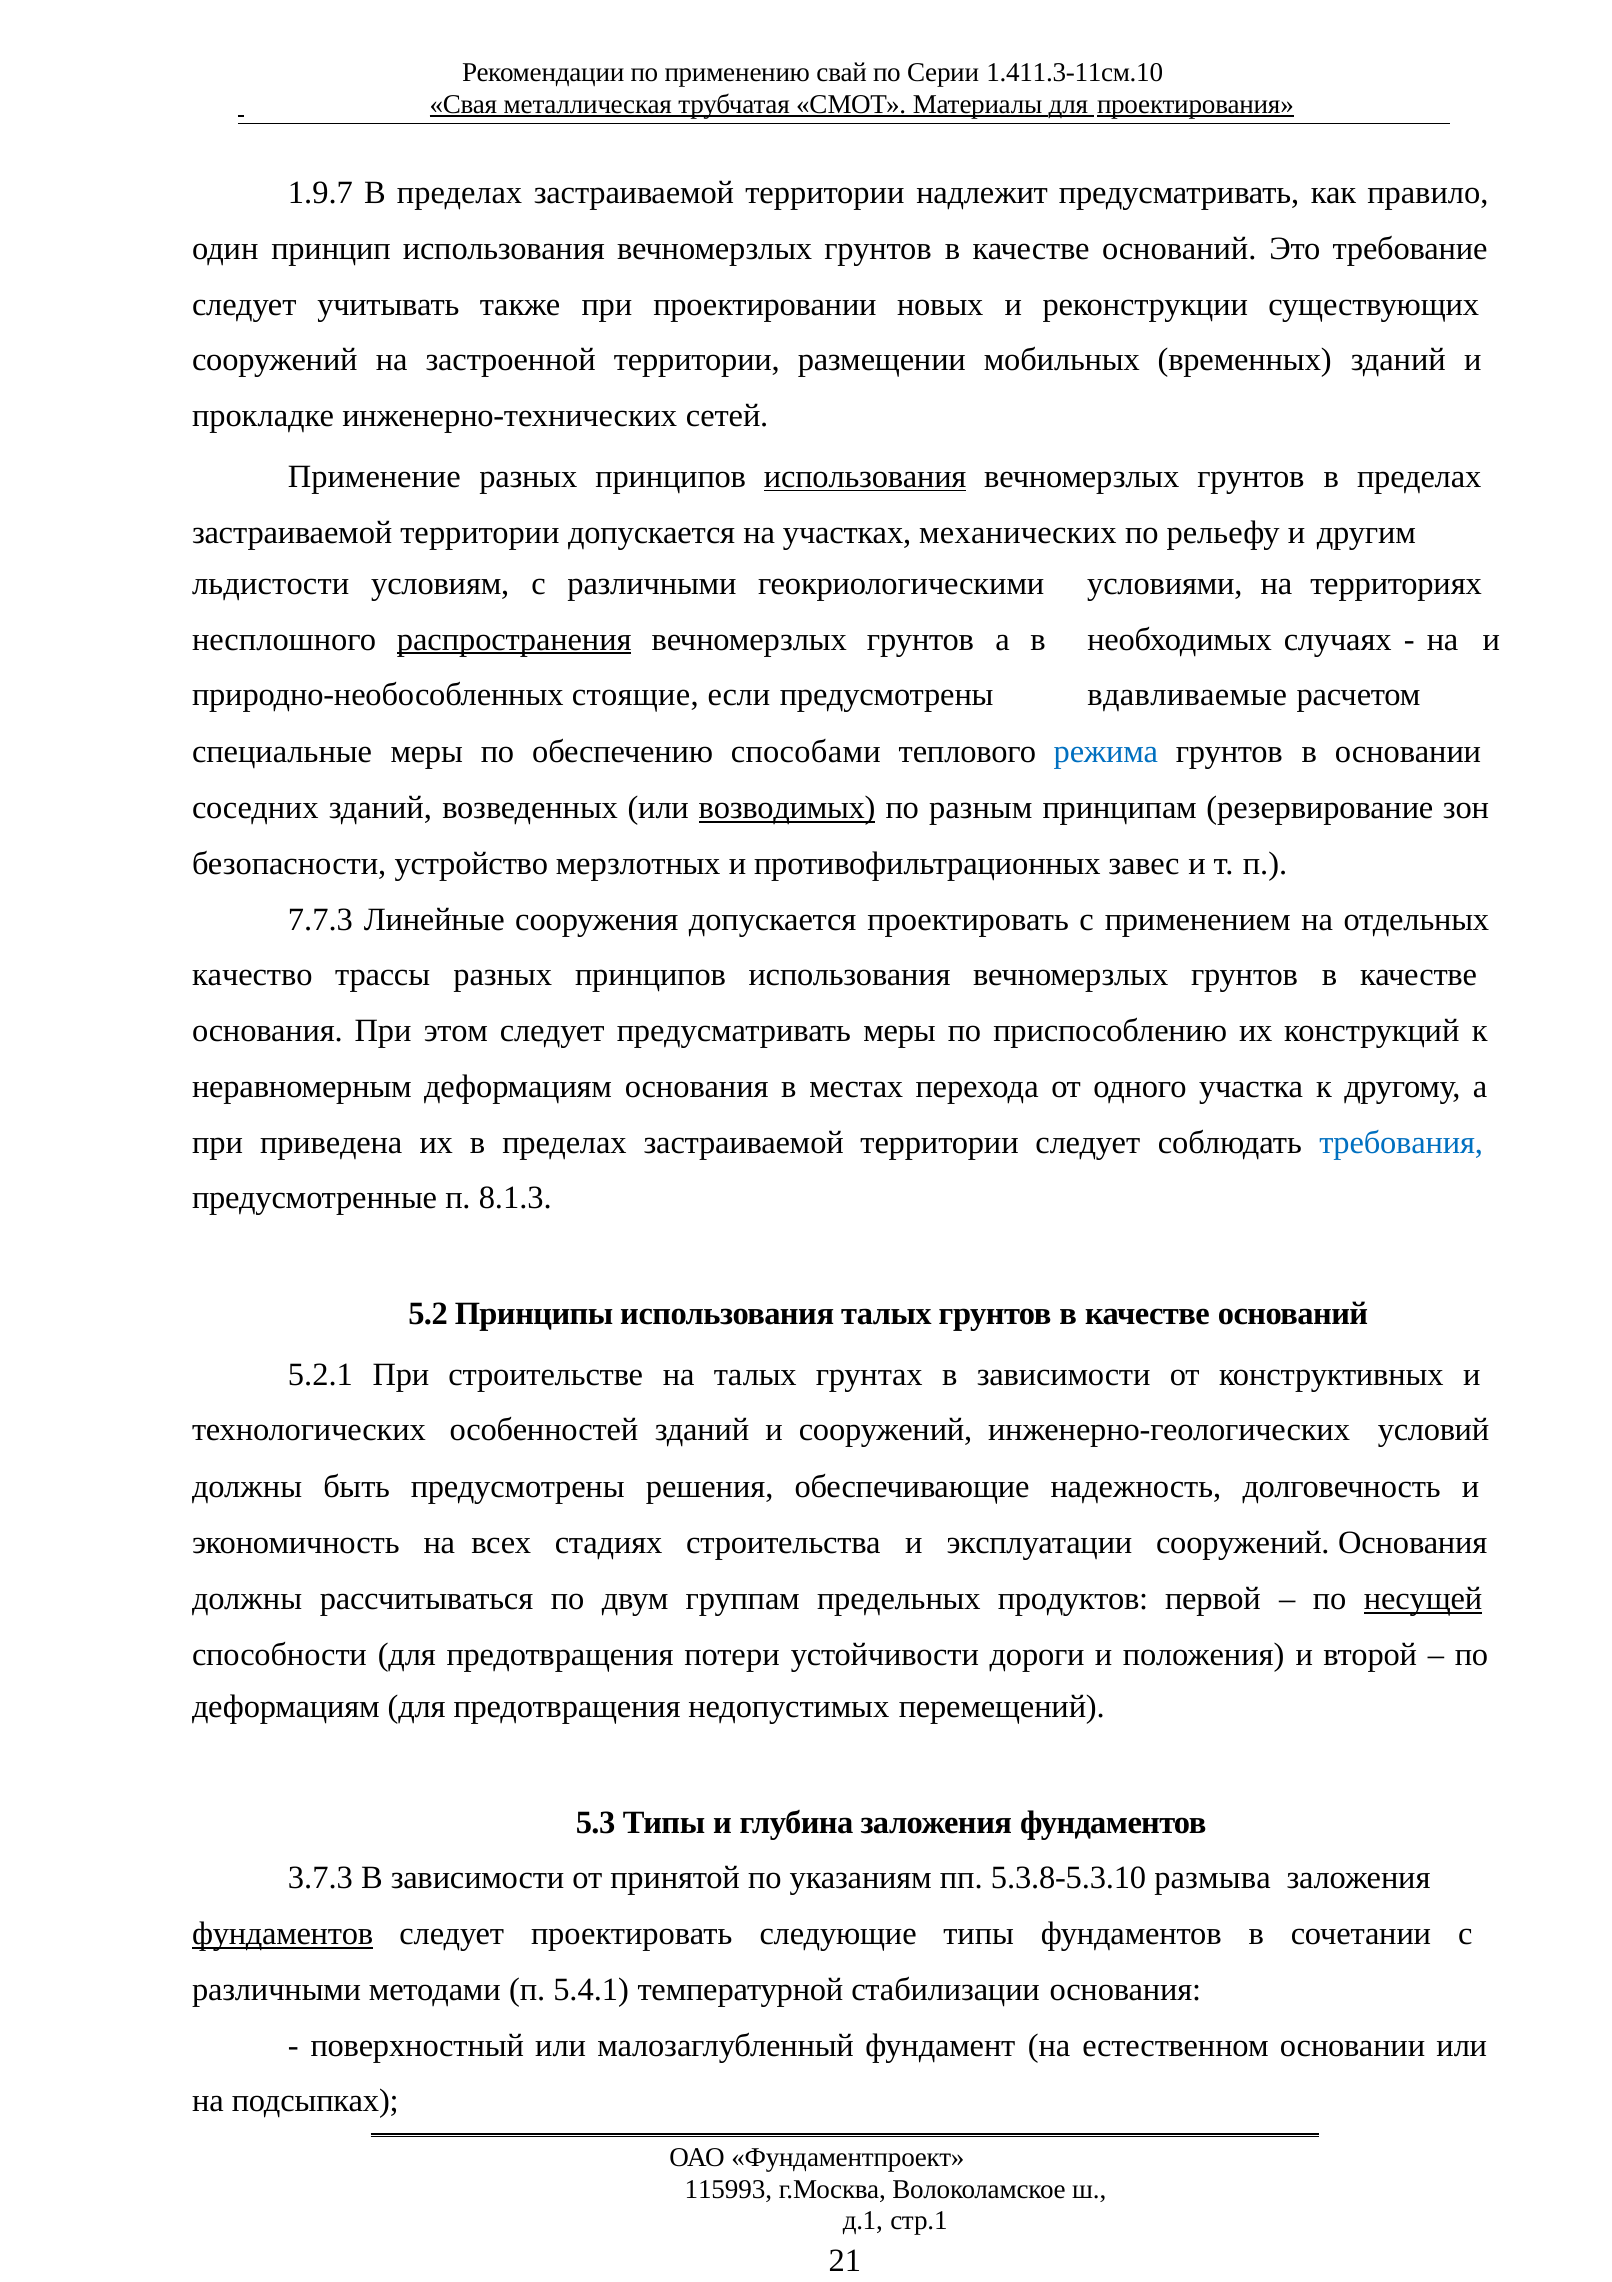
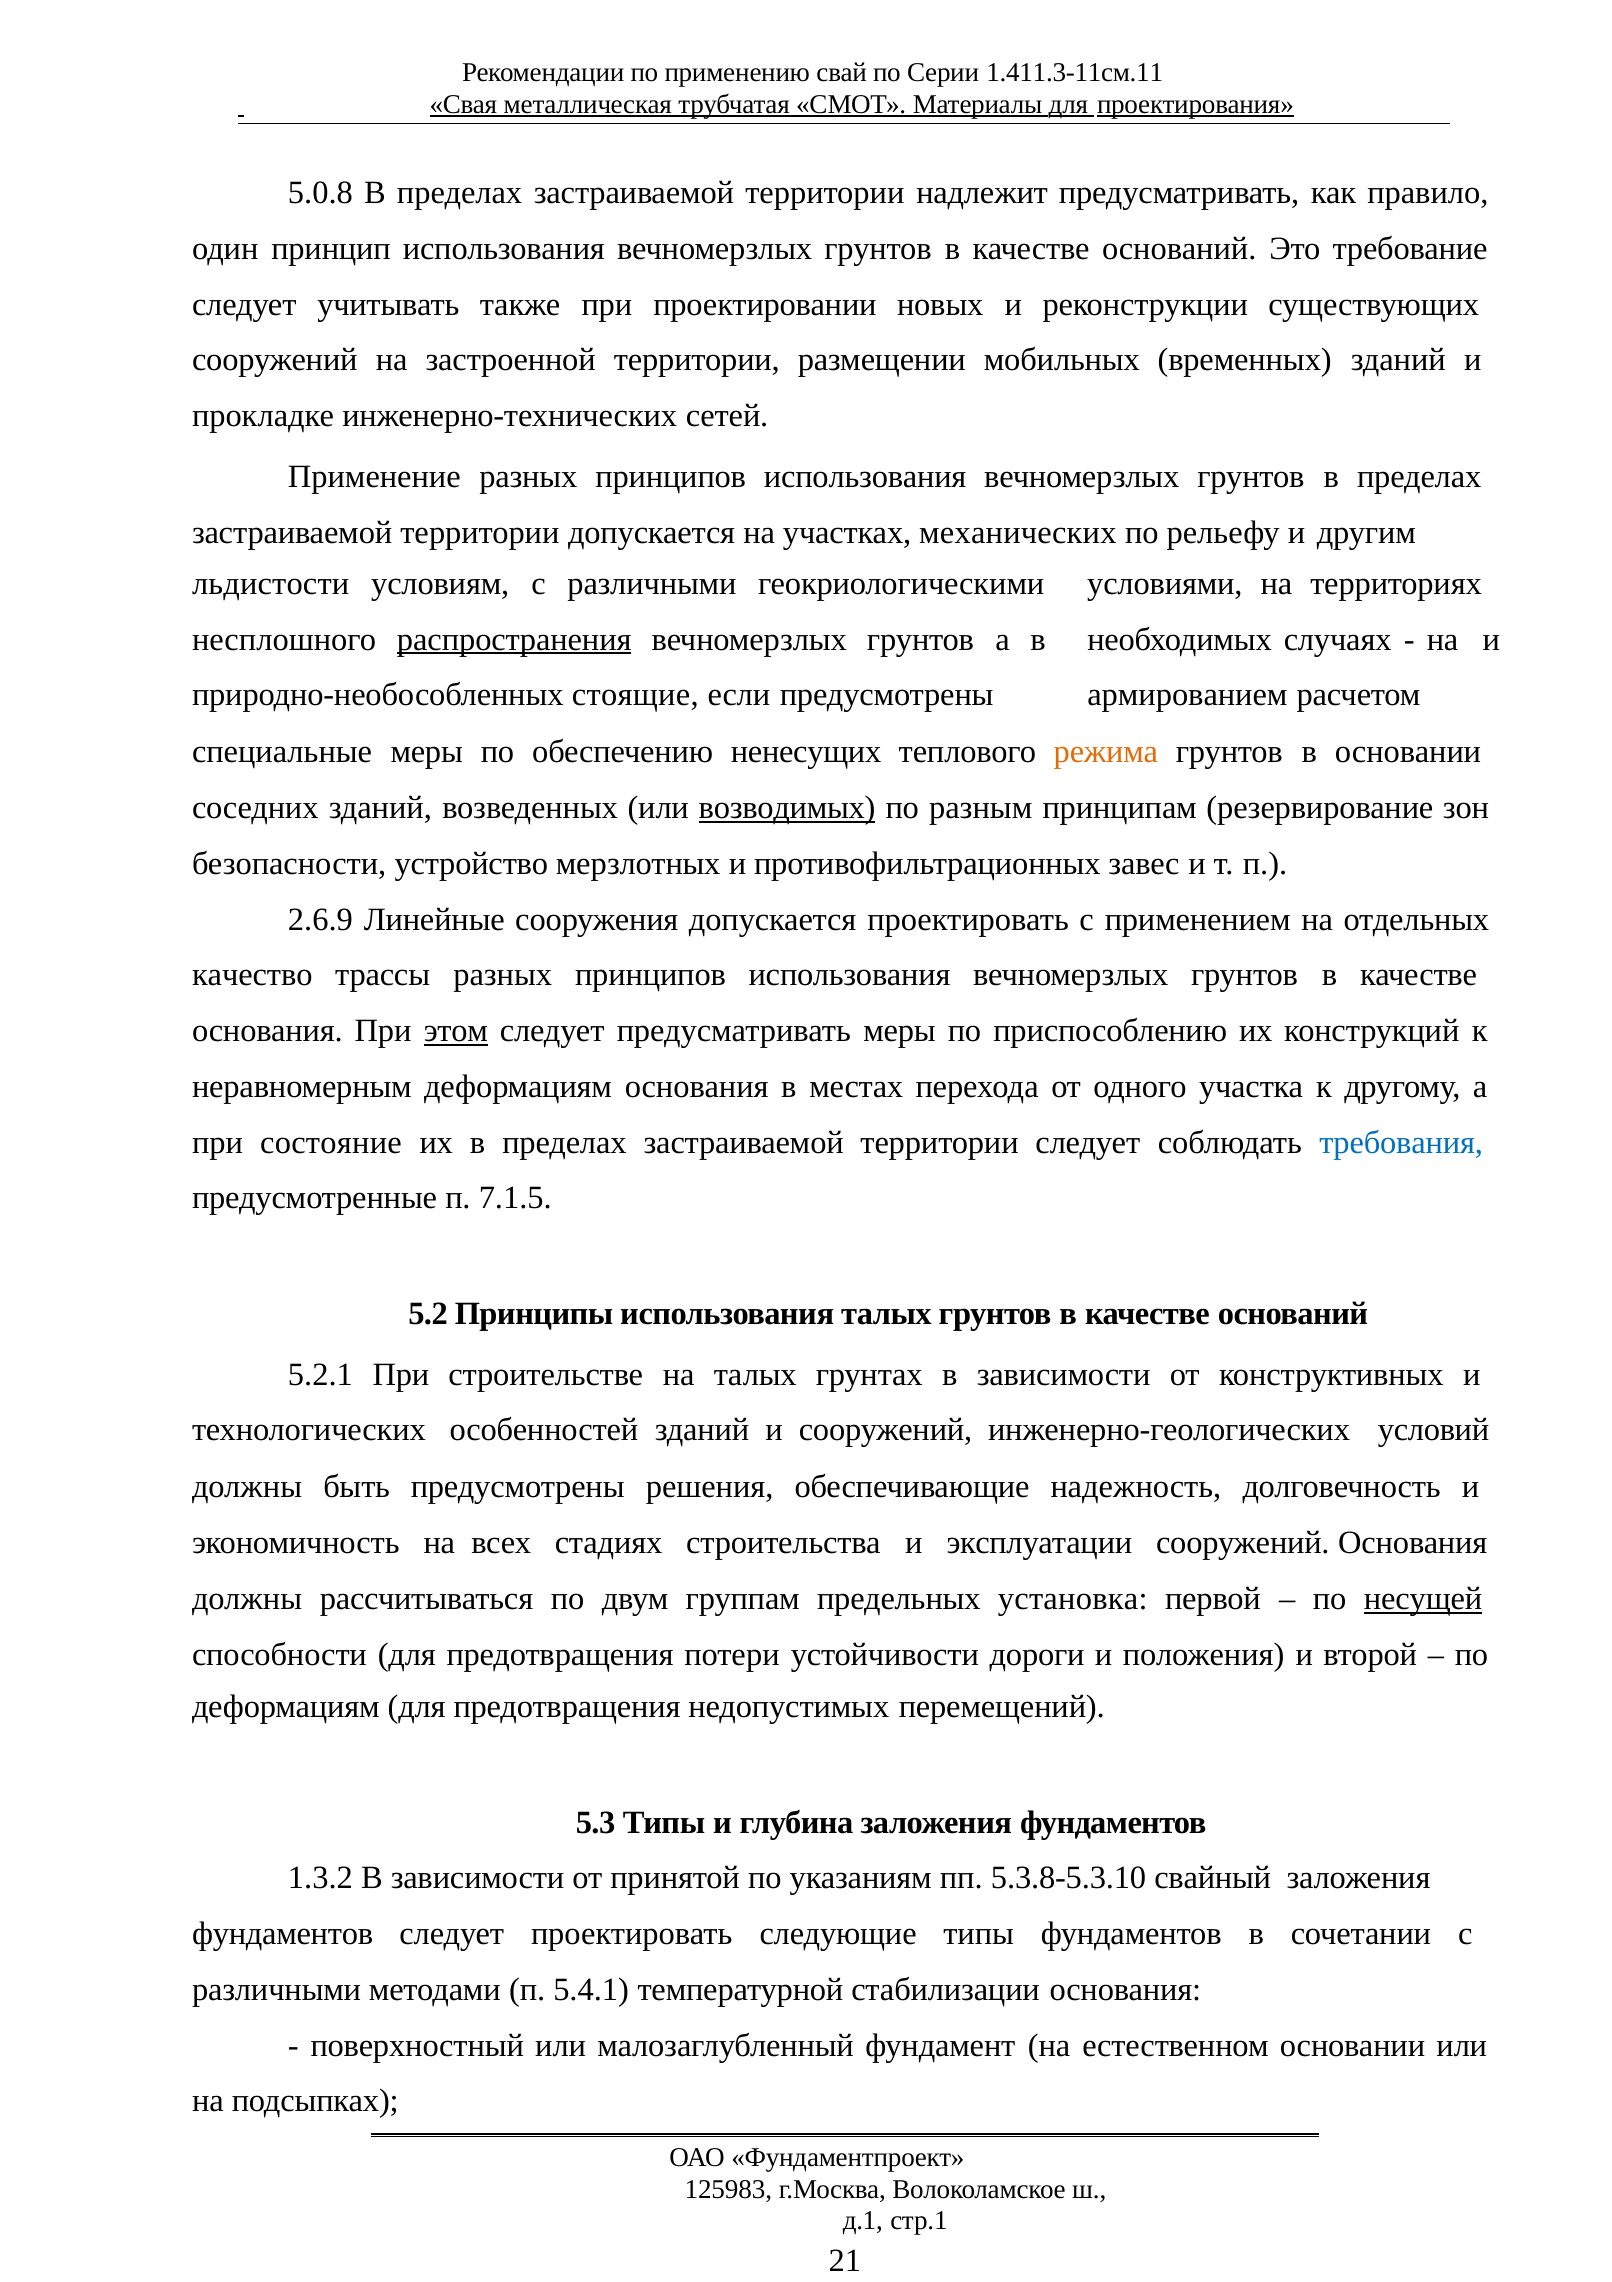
1.411.3-11см.10: 1.411.3-11см.10 -> 1.411.3-11см.11
1.9.7: 1.9.7 -> 5.0.8
использования at (865, 477) underline: present -> none
вдавливаемые: вдавливаемые -> армированием
способами: способами -> ненесущих
режима colour: blue -> orange
7.7.3: 7.7.3 -> 2.6.9
этом underline: none -> present
приведена: приведена -> состояние
8.1.3: 8.1.3 -> 7.1.5
продуктов: продуктов -> установка
3.7.3: 3.7.3 -> 1.3.2
размыва: размыва -> свайный
фундаментов at (283, 1934) underline: present -> none
115993: 115993 -> 125983
